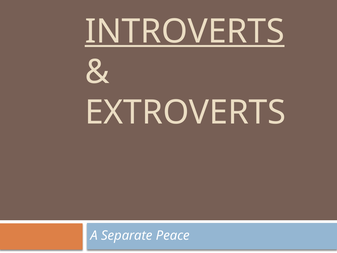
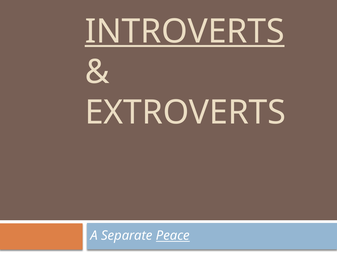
Peace underline: none -> present
